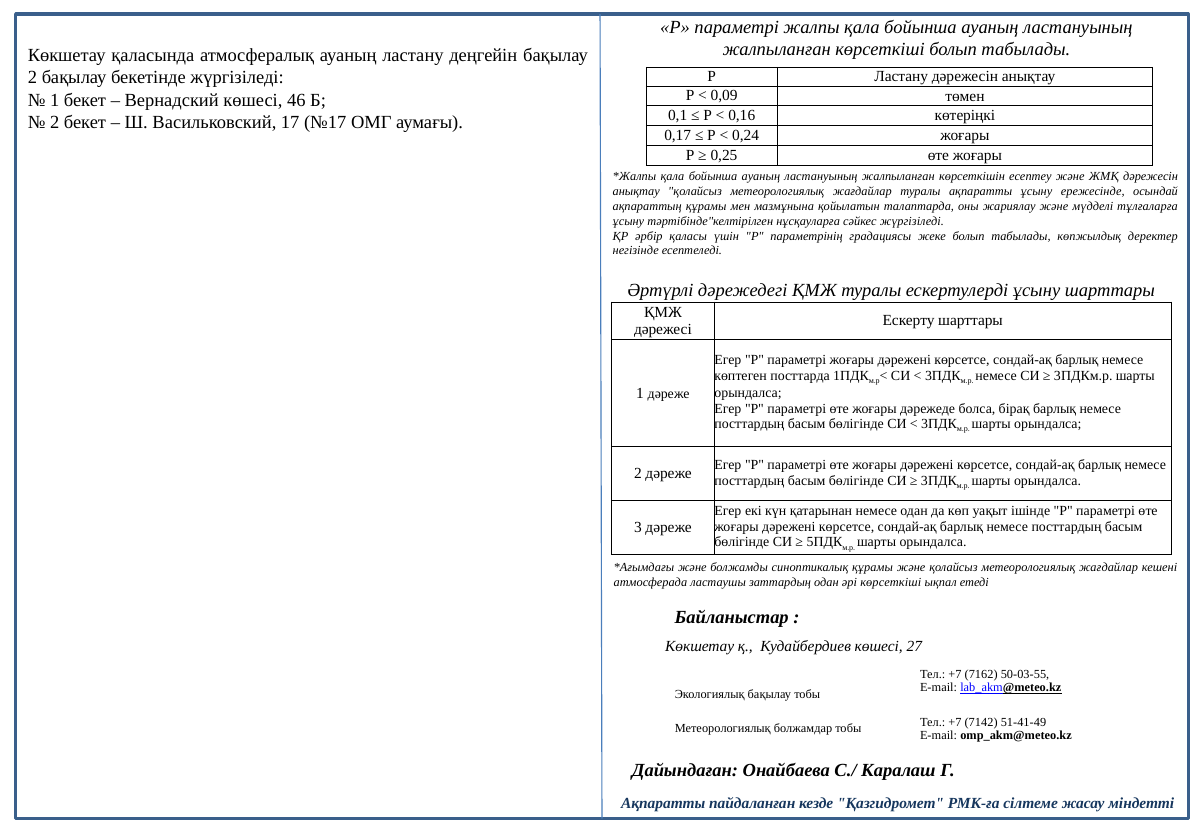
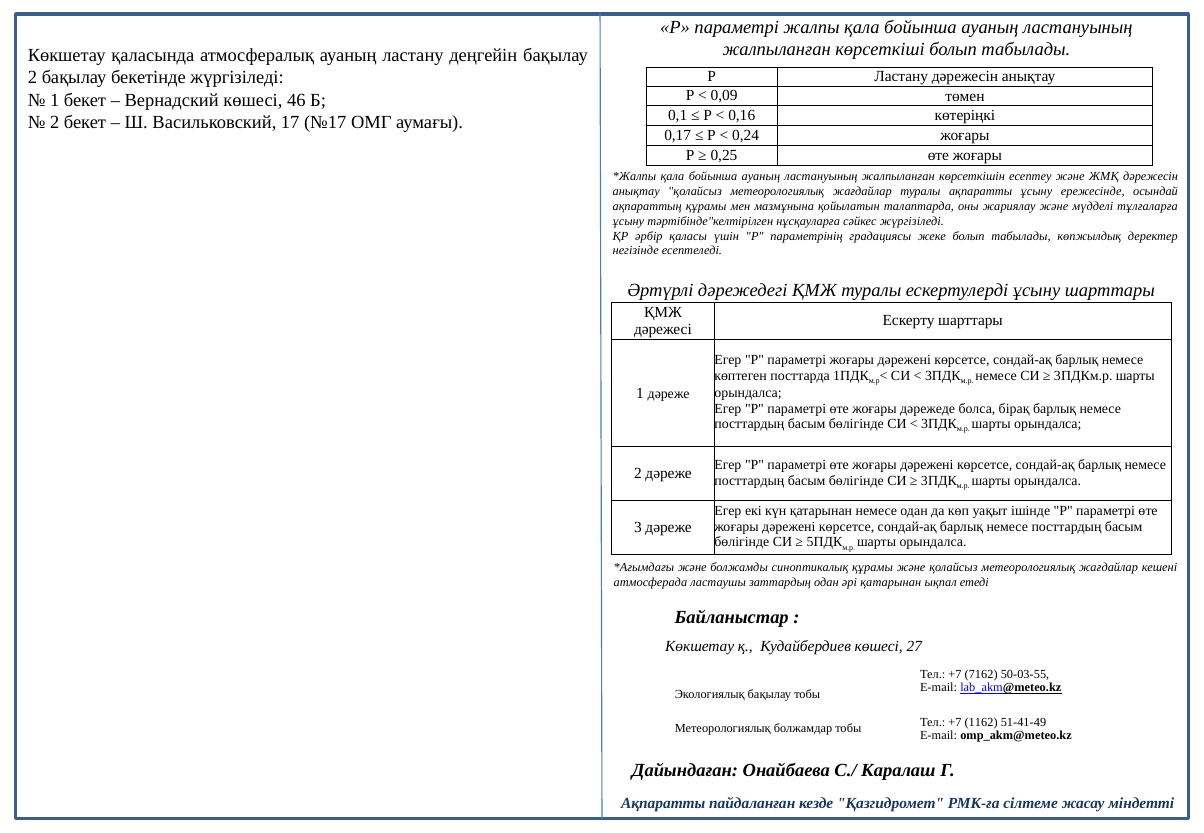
әрі көрсеткіші: көрсеткіші -> қатарынан
7142: 7142 -> 1162
